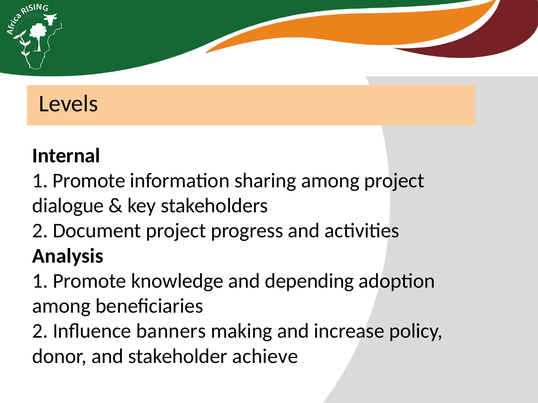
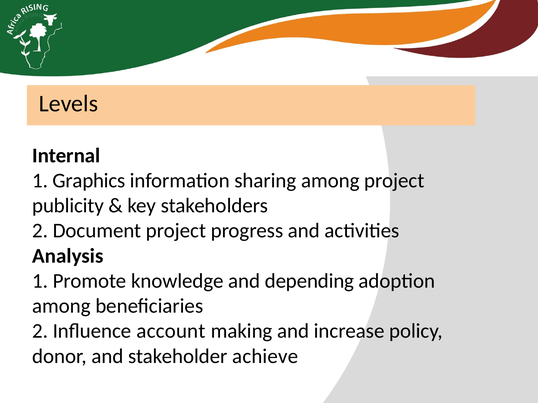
Promote at (89, 181): Promote -> Graphics
dialogue: dialogue -> publicity
banners: banners -> account
